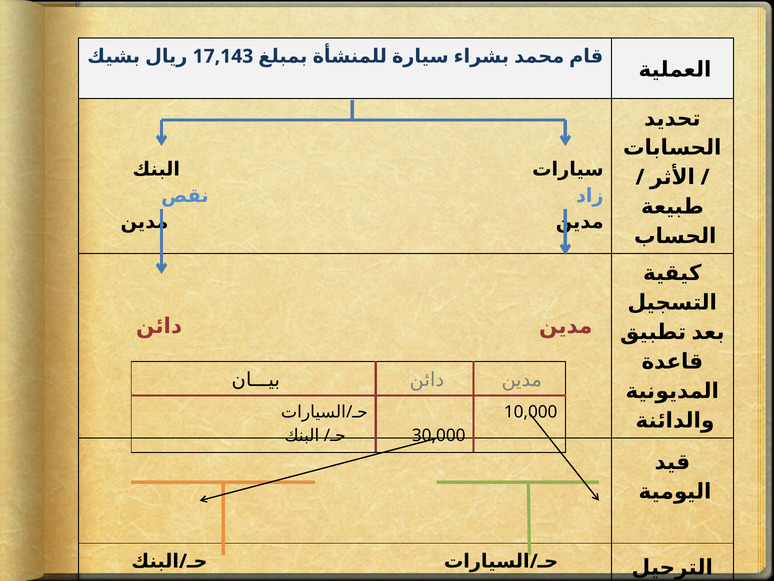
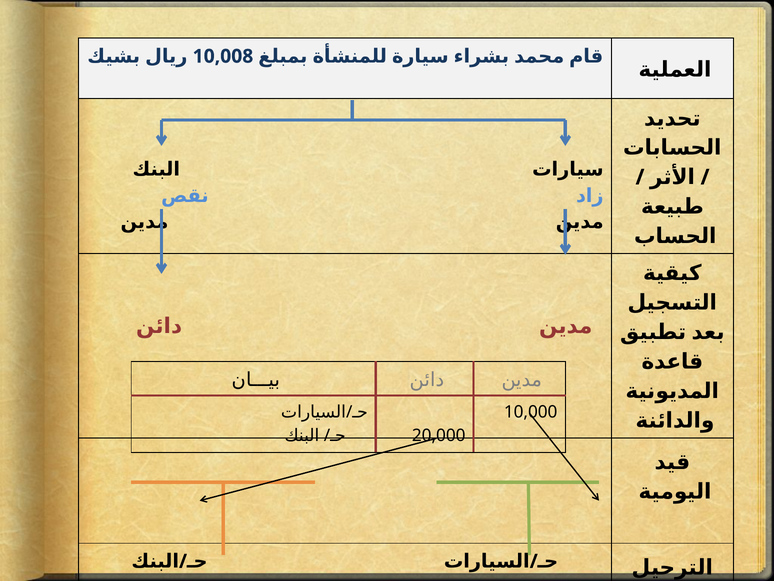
17,143: 17,143 -> 10,008
30,000: 30,000 -> 20,000
